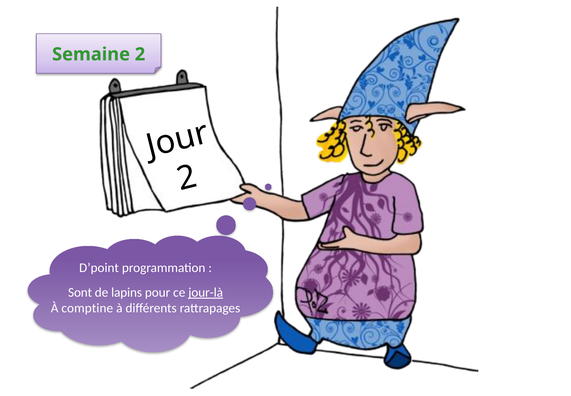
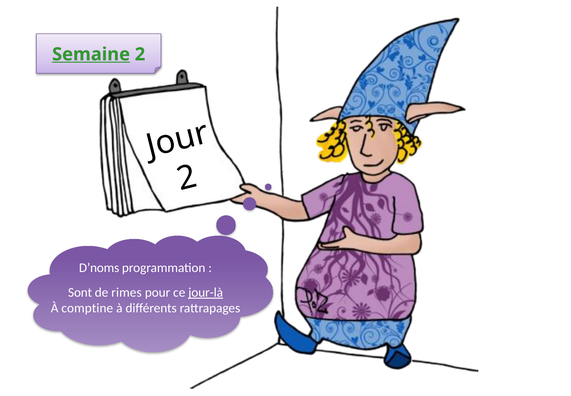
Semaine underline: none -> present
D’point: D’point -> D’noms
lapins: lapins -> rimes
